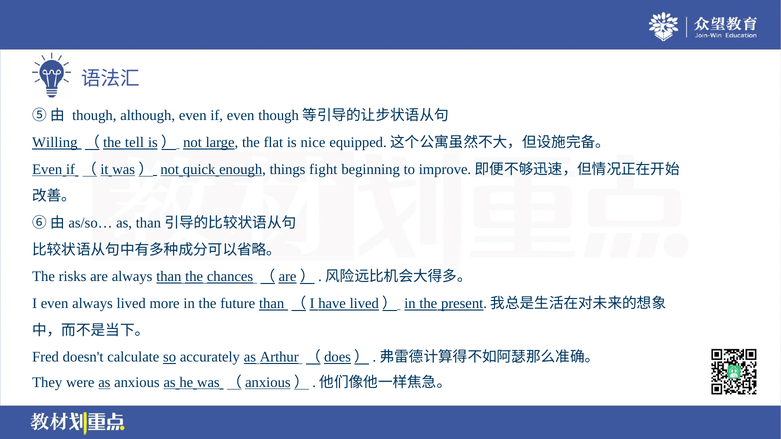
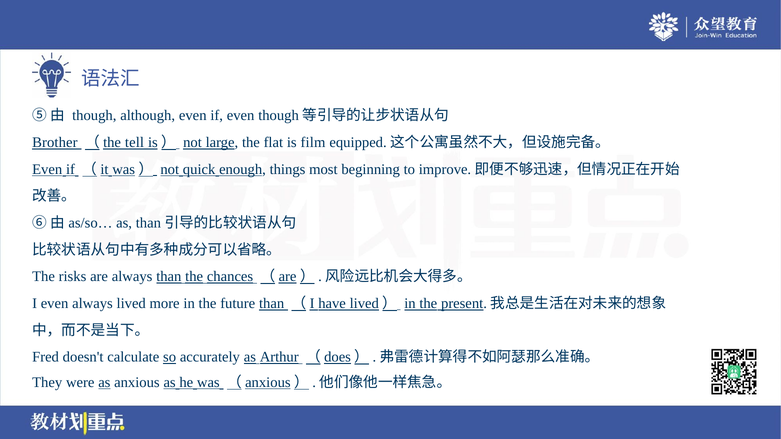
Willing: Willing -> Brother
nice: nice -> film
fight: fight -> most
